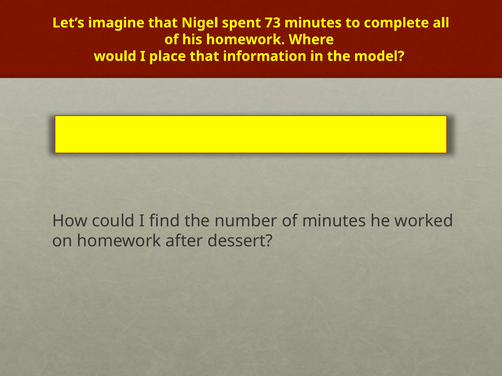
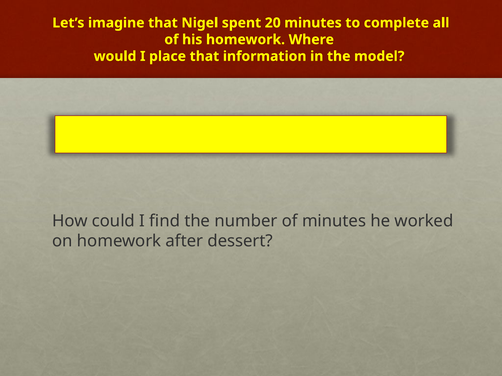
73: 73 -> 20
